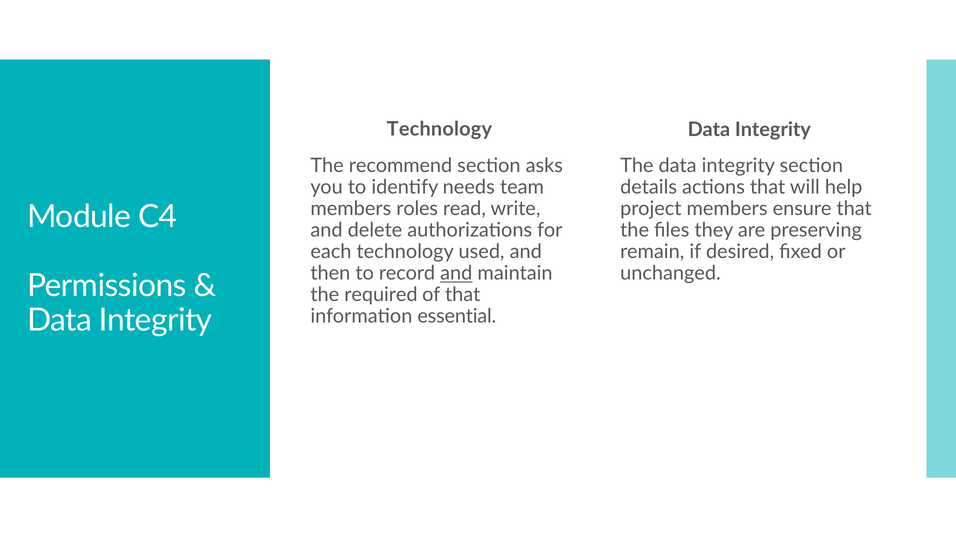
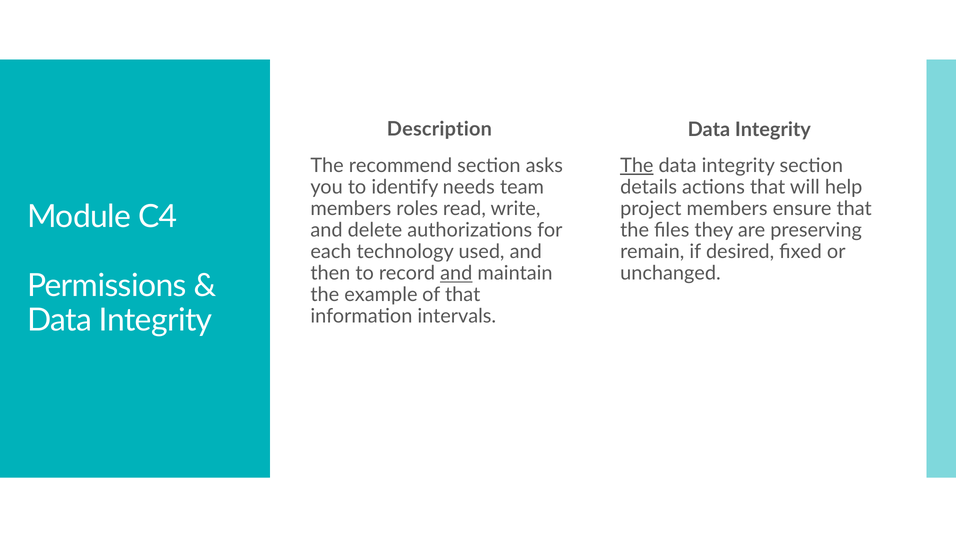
Technology at (439, 129): Technology -> Description
The at (637, 166) underline: none -> present
required: required -> example
essential: essential -> intervals
